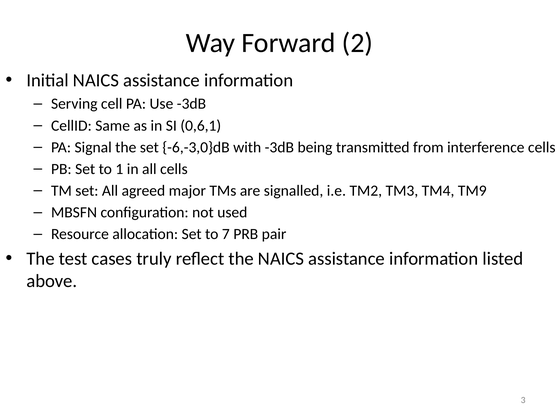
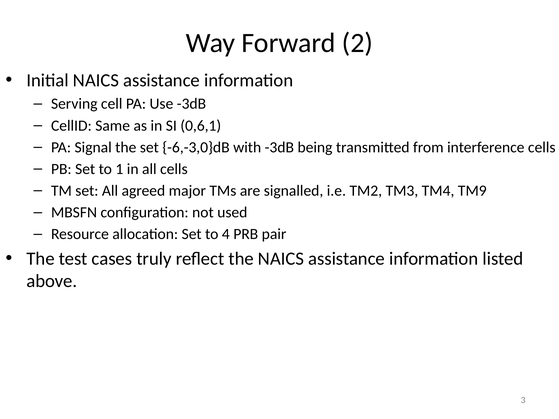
7: 7 -> 4
